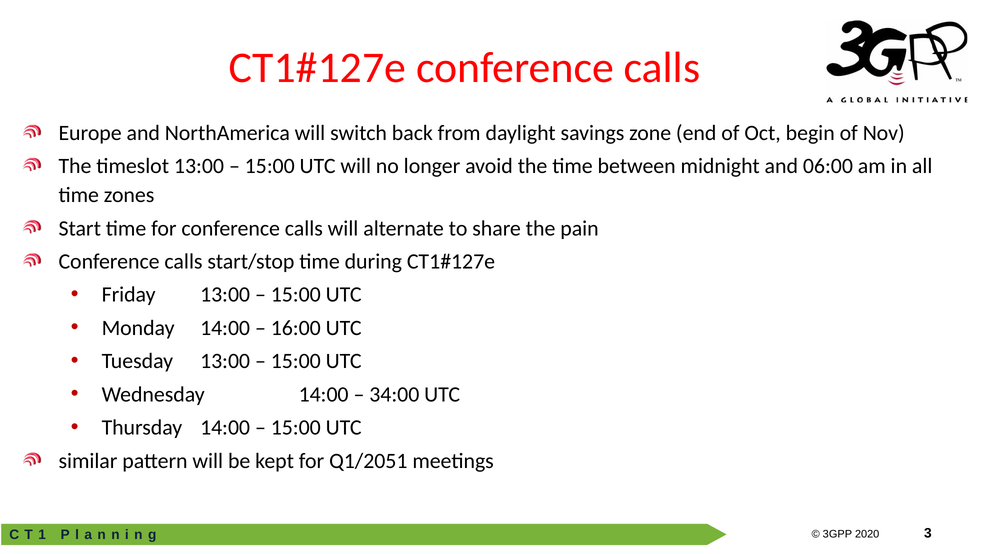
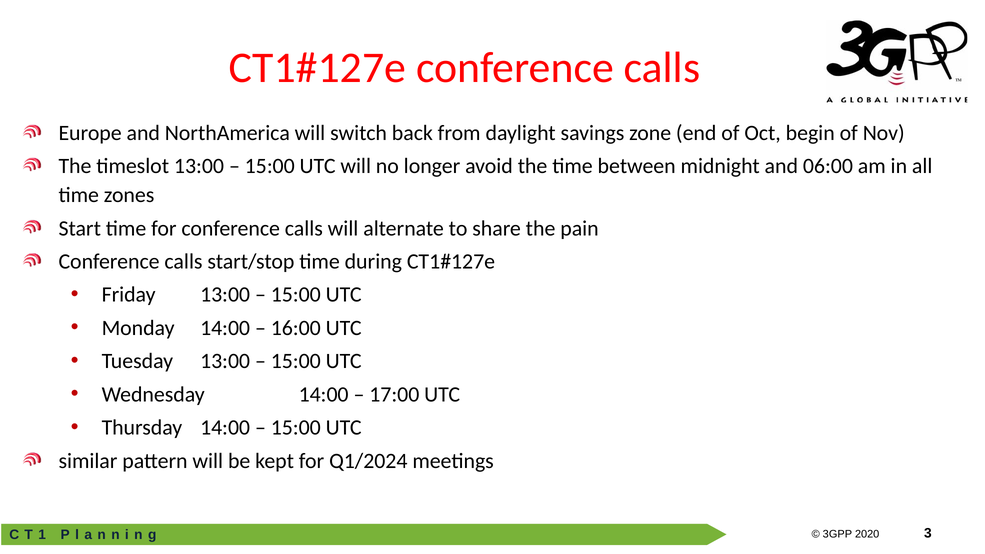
34:00: 34:00 -> 17:00
Q1/2051: Q1/2051 -> Q1/2024
